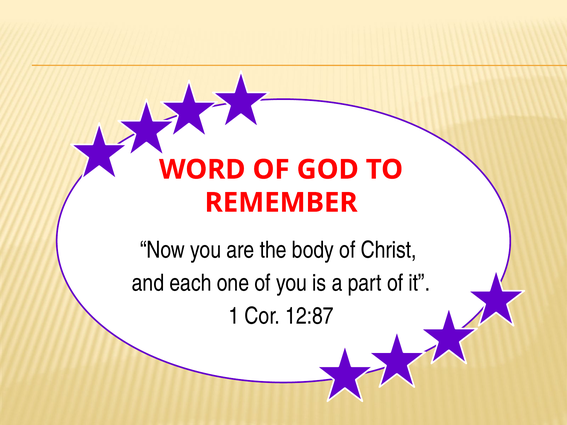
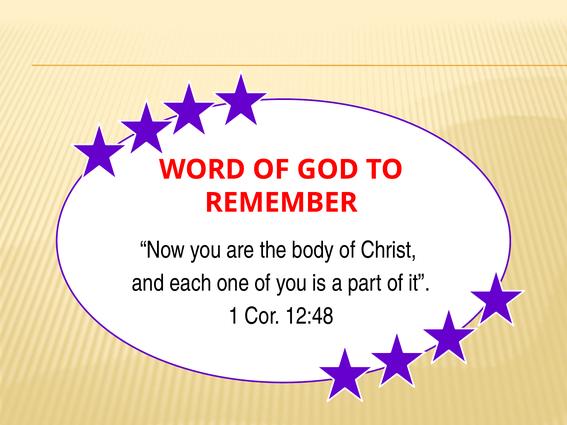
12:87: 12:87 -> 12:48
